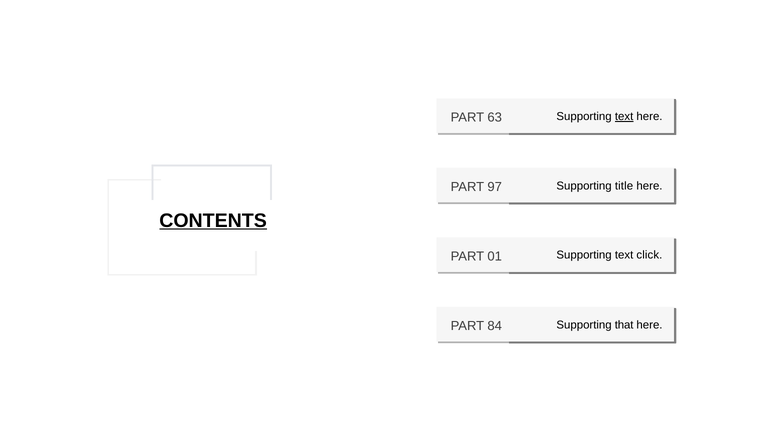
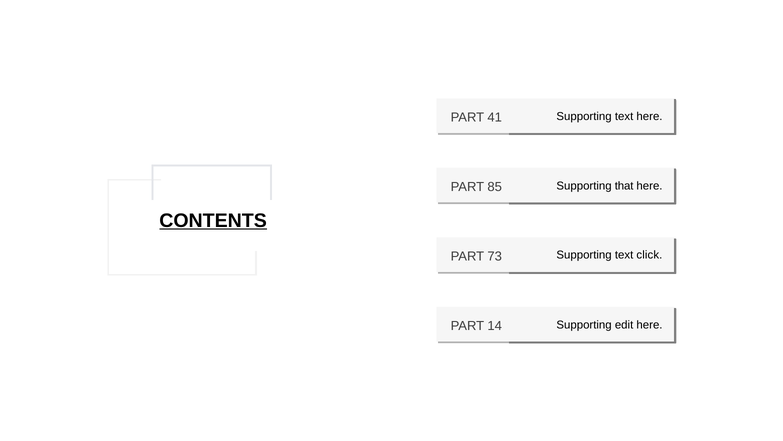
63: 63 -> 41
text at (624, 117) underline: present -> none
97: 97 -> 85
title: title -> that
01: 01 -> 73
84: 84 -> 14
that: that -> edit
